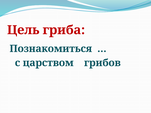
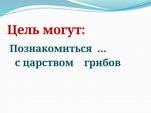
гриба: гриба -> могут
